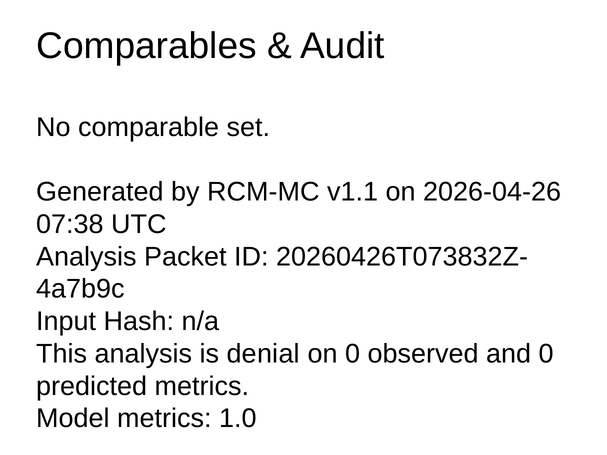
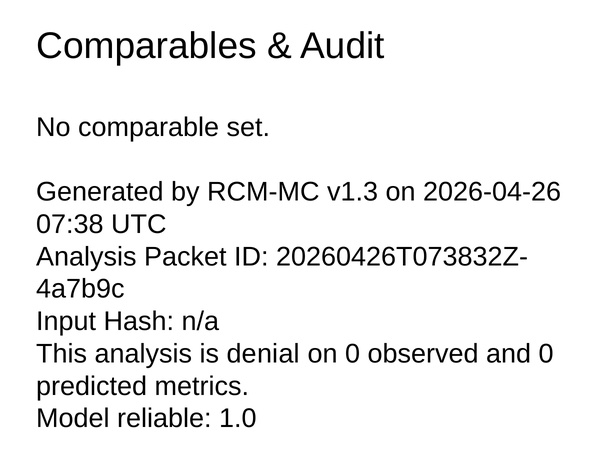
v1.1: v1.1 -> v1.3
Model metrics: metrics -> reliable
